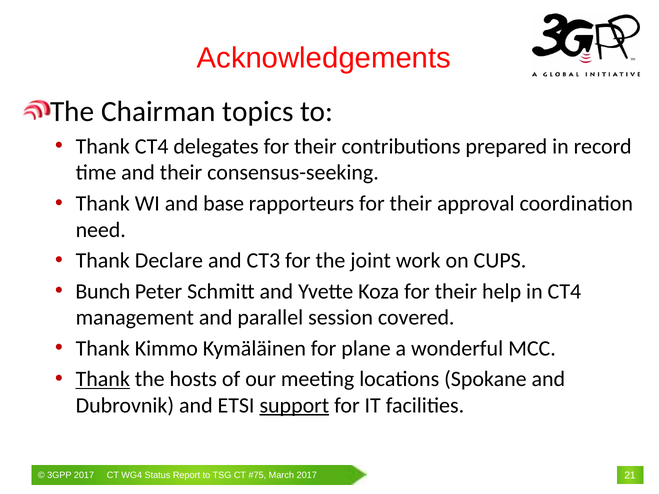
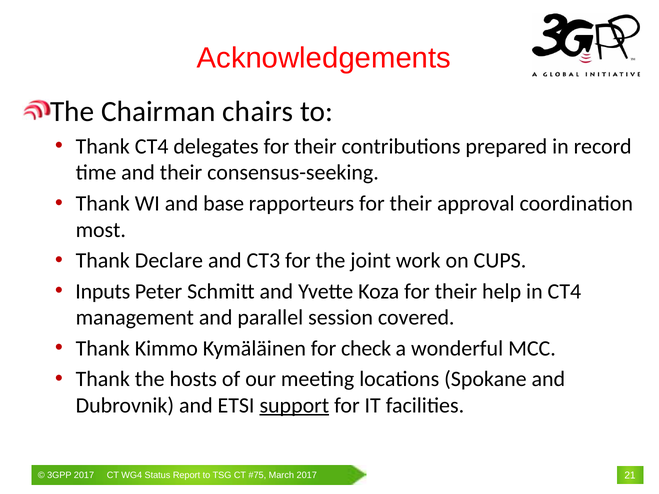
topics: topics -> chairs
need: need -> most
Bunch: Bunch -> Inputs
plane: plane -> check
Thank at (103, 379) underline: present -> none
